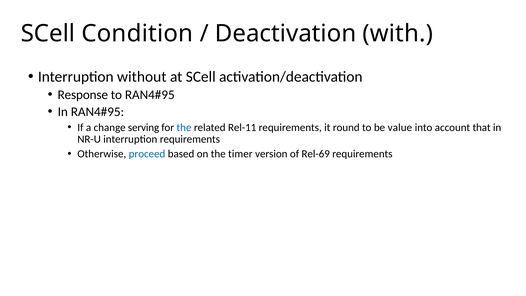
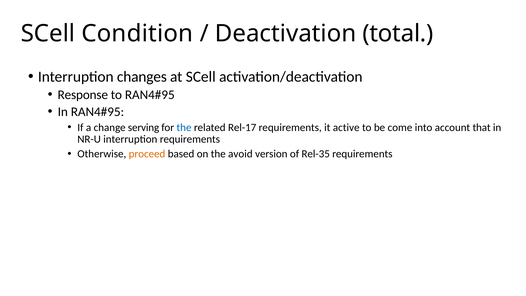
with: with -> total
without: without -> changes
Rel-11: Rel-11 -> Rel-17
round: round -> active
value: value -> come
proceed colour: blue -> orange
timer: timer -> avoid
Rel-69: Rel-69 -> Rel-35
